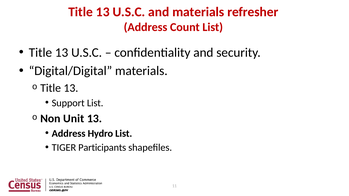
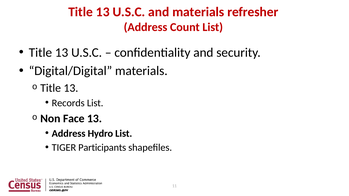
Support: Support -> Records
Unit: Unit -> Face
